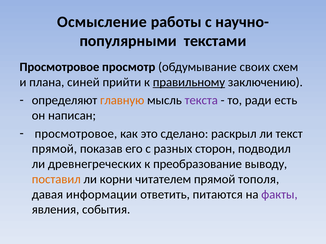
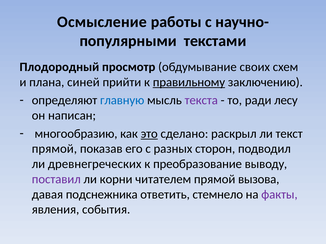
Просмотровое at (59, 67): Просмотровое -> Плодородный
главную colour: orange -> blue
есть: есть -> лесу
просмотровое at (76, 134): просмотровое -> многообразию
это underline: none -> present
поставил colour: orange -> purple
тополя: тополя -> вызова
информации: информации -> подснежника
питаются: питаются -> стемнело
